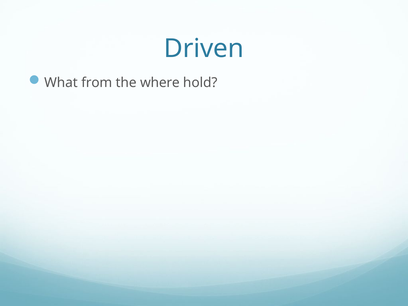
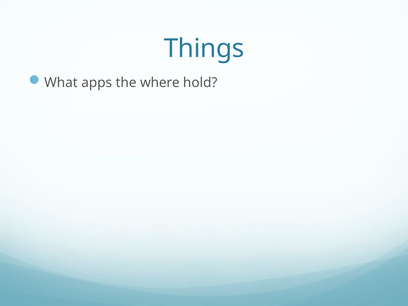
Driven: Driven -> Things
from: from -> apps
